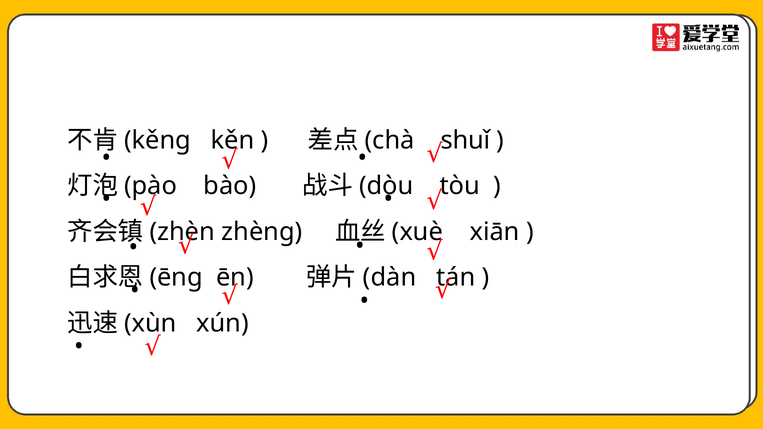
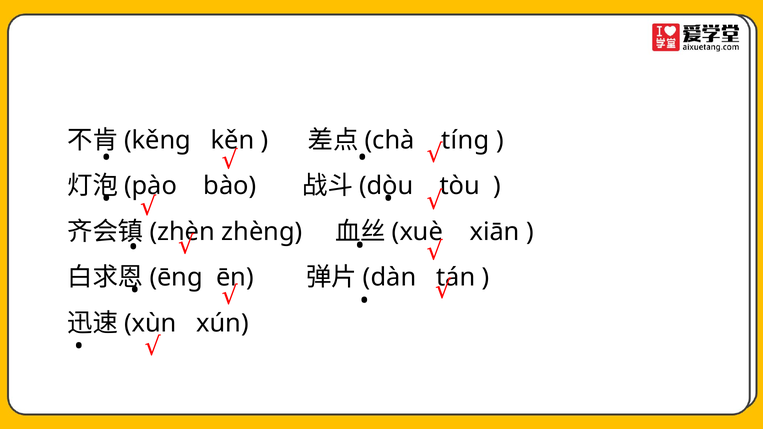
shuǐ: shuǐ -> tíng
